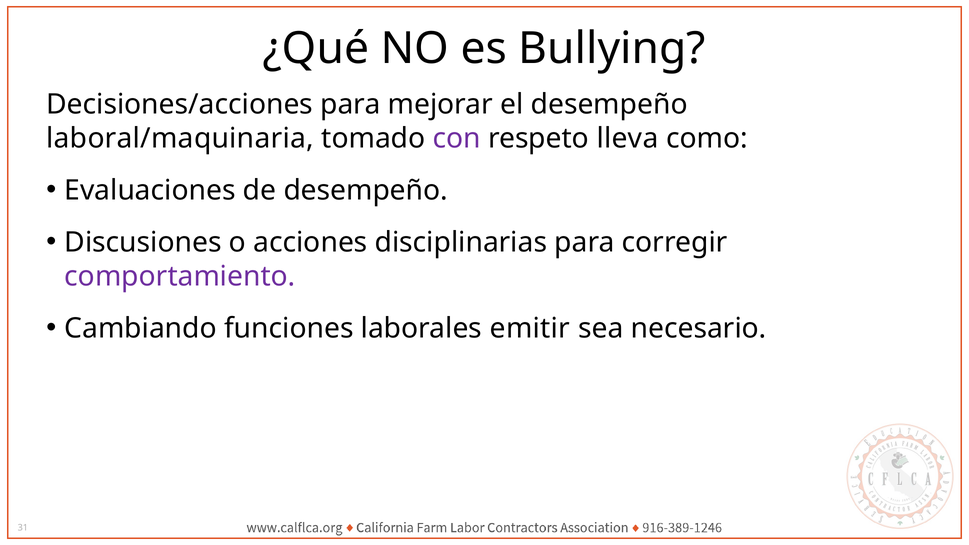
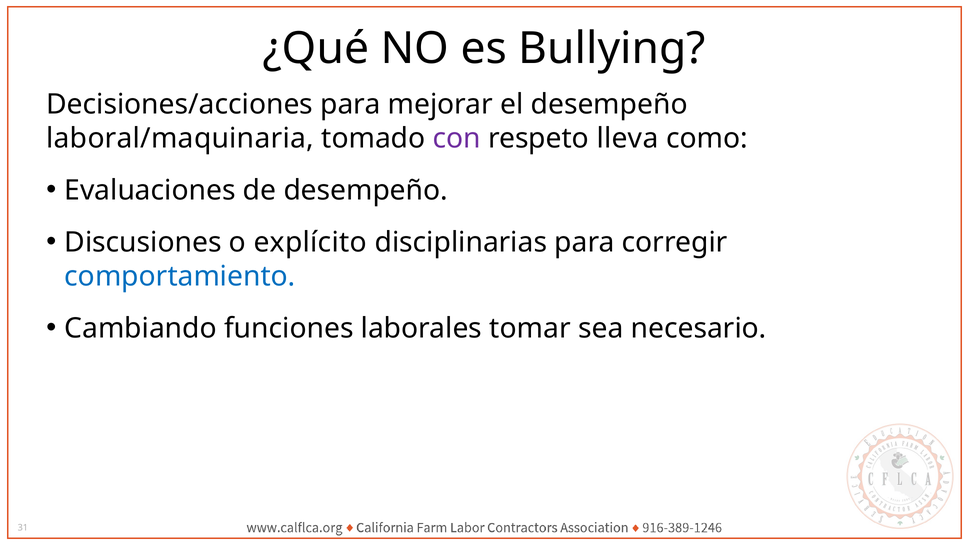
acciones: acciones -> explícito
comportamiento colour: purple -> blue
emitir: emitir -> tomar
